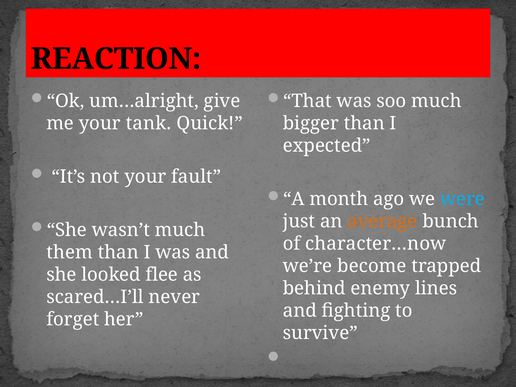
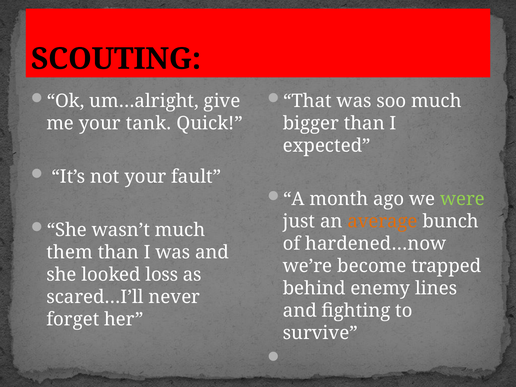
REACTION: REACTION -> SCOUTING
were colour: light blue -> light green
character…now: character…now -> hardened…now
flee: flee -> loss
